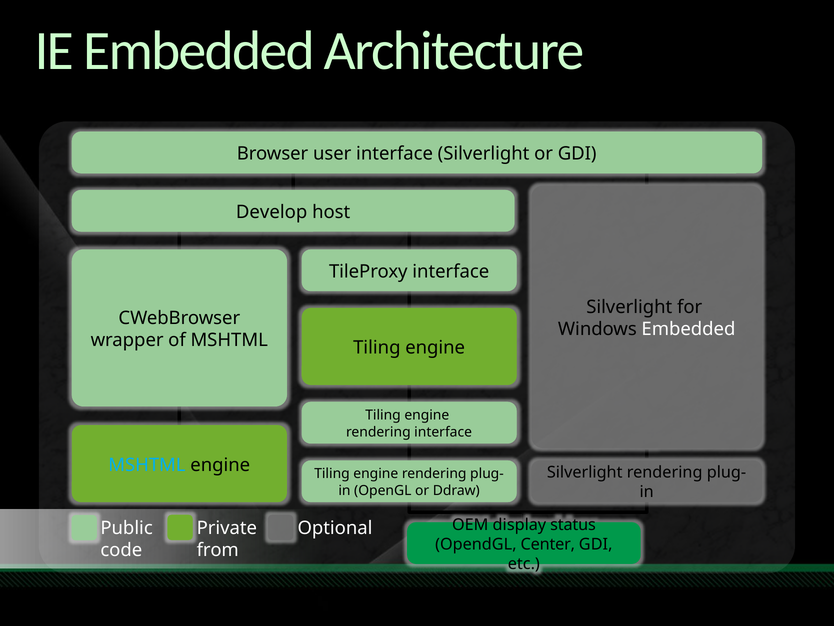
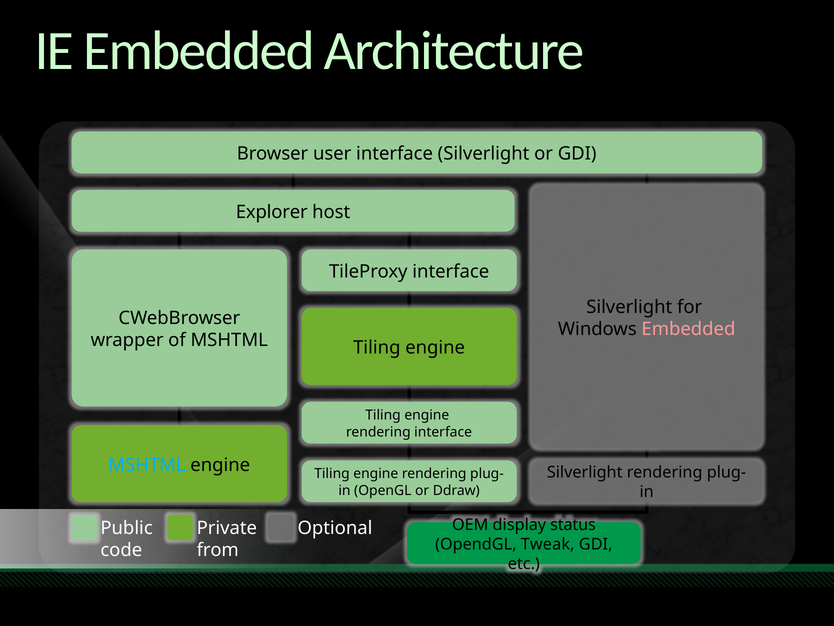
Develop: Develop -> Explorer
Embedded at (688, 329) colour: white -> pink
Center: Center -> Tweak
